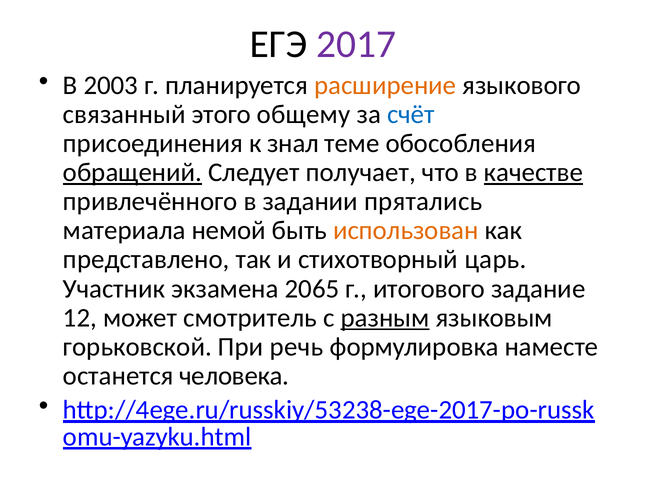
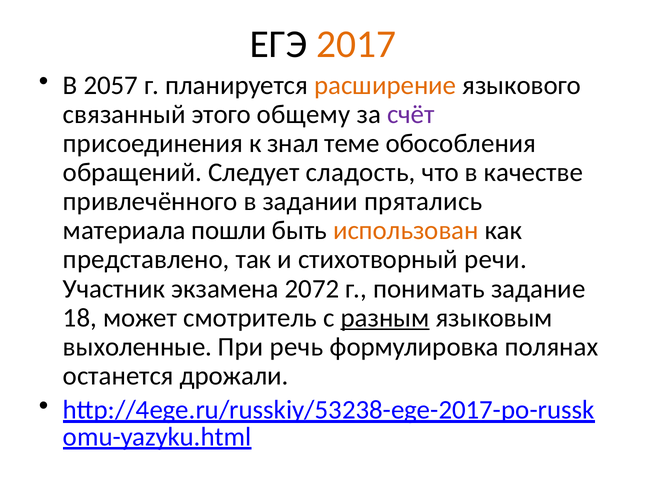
2017 colour: purple -> orange
2003: 2003 -> 2057
счёт colour: blue -> purple
обращений underline: present -> none
получает: получает -> сладость
качестве underline: present -> none
немой: немой -> пошли
царь: царь -> речи
2065: 2065 -> 2072
итогового: итогового -> понимать
12: 12 -> 18
горьковской: горьковской -> выхоленные
наместе: наместе -> полянах
человека: человека -> дрожали
